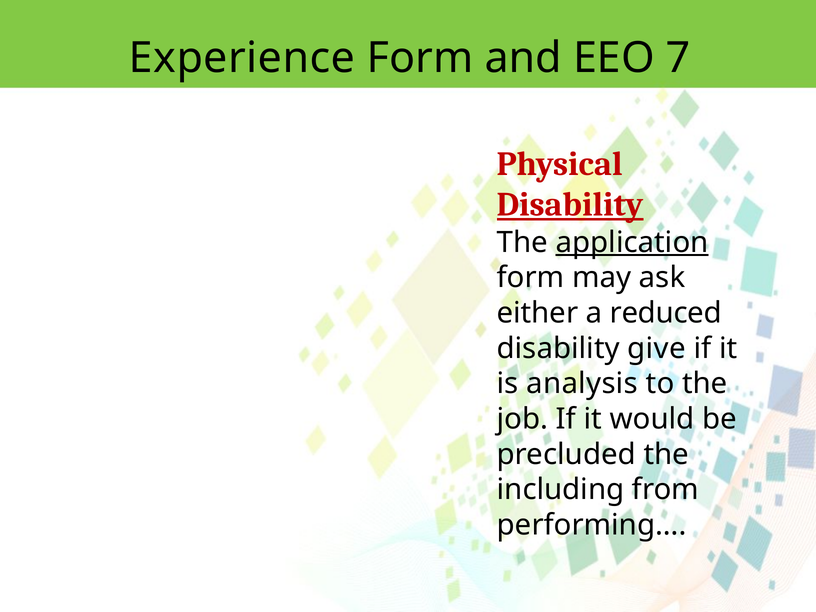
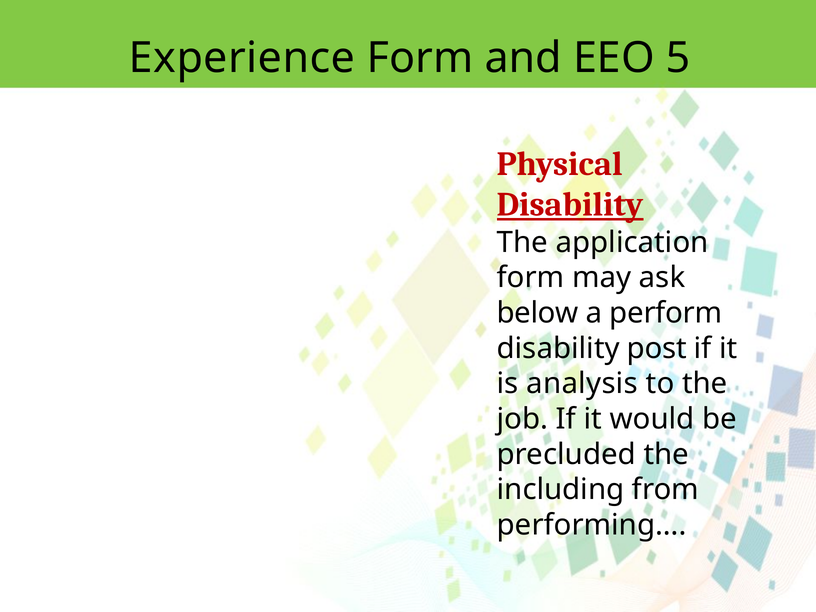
7: 7 -> 5
application underline: present -> none
either: either -> below
reduced: reduced -> perform
give: give -> post
